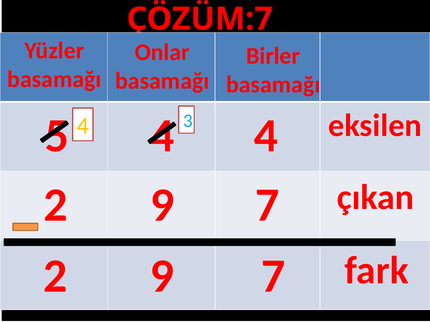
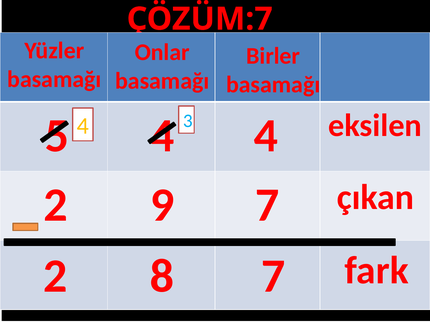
9 at (162, 277): 9 -> 8
